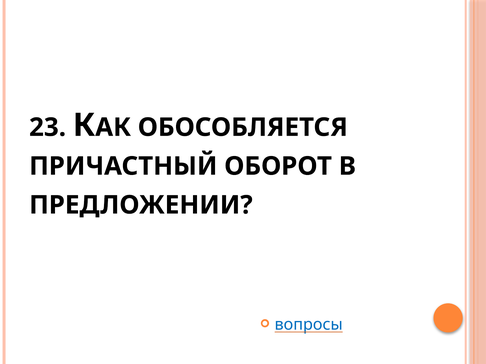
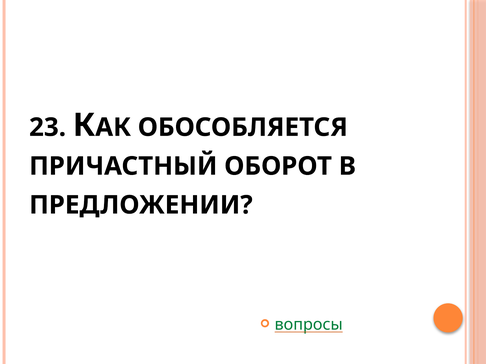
вопросы colour: blue -> green
